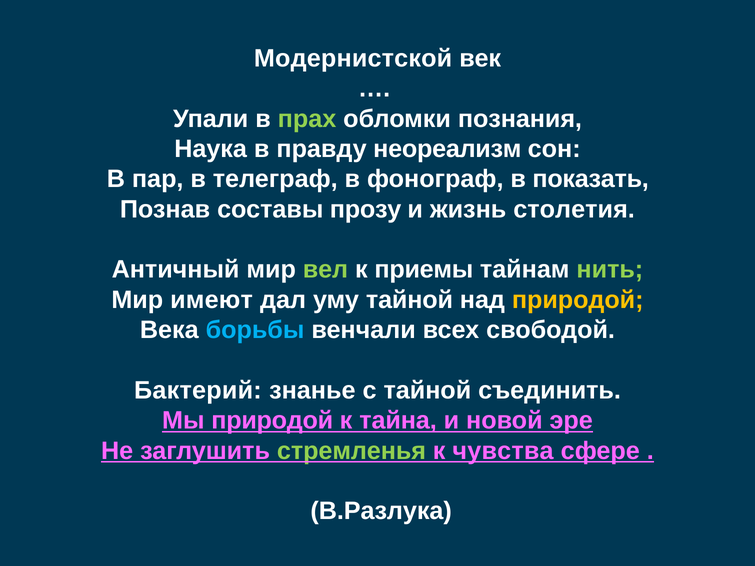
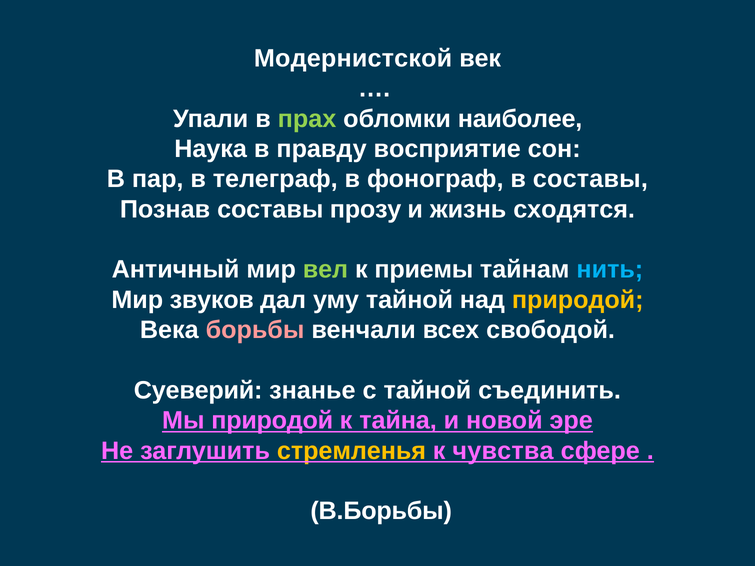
познания: познания -> наиболее
неореализм: неореализм -> восприятие
в показать: показать -> составы
столетия: столетия -> сходятся
нить colour: light green -> light blue
имеют: имеют -> звуков
борьбы colour: light blue -> pink
Бактерий: Бактерий -> Суеверий
стремленья colour: light green -> yellow
В.Разлука: В.Разлука -> В.Борьбы
